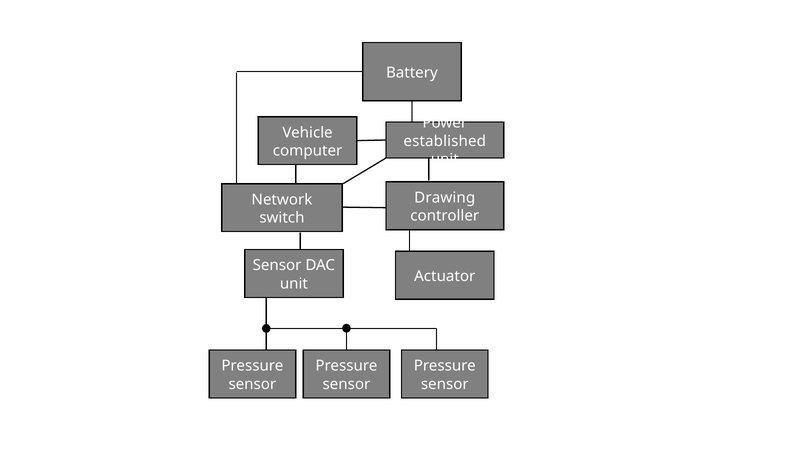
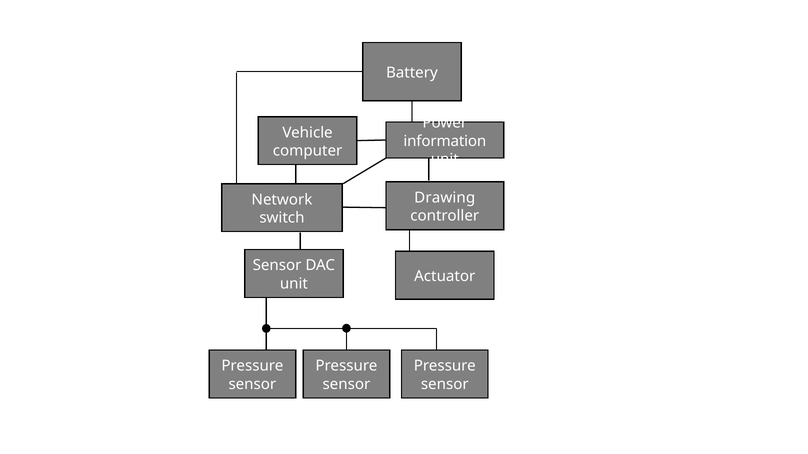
established: established -> information
